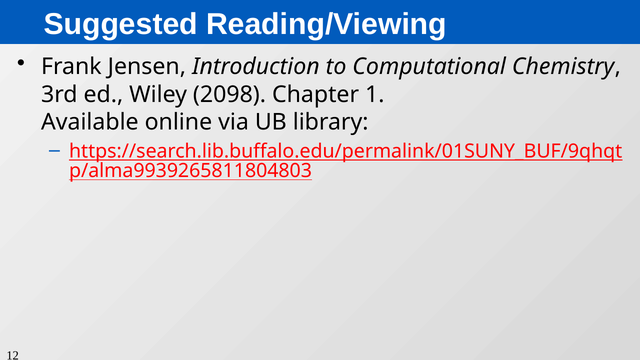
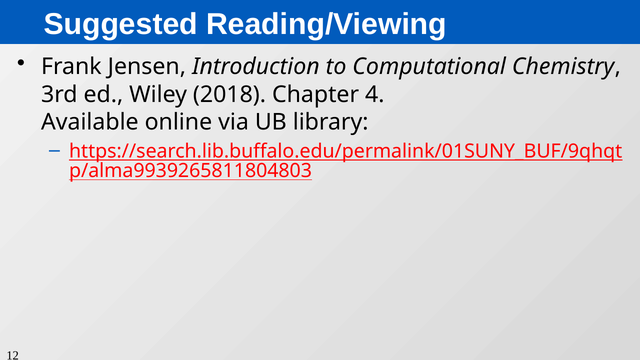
2098: 2098 -> 2018
1: 1 -> 4
